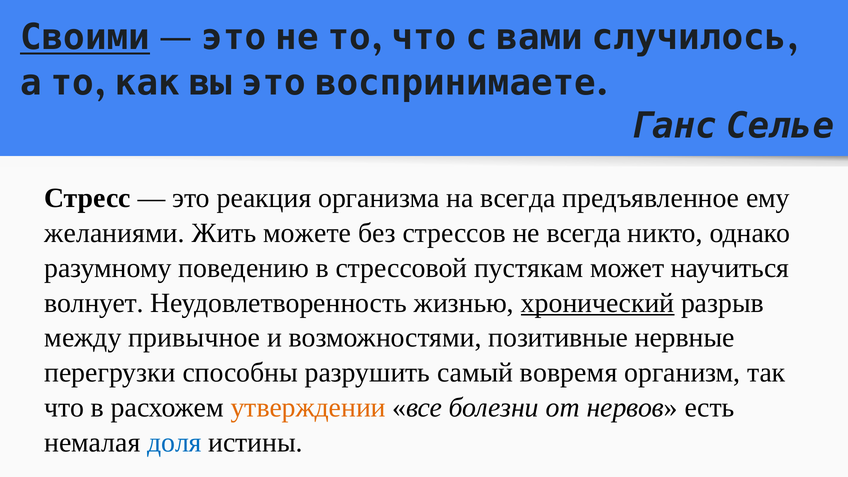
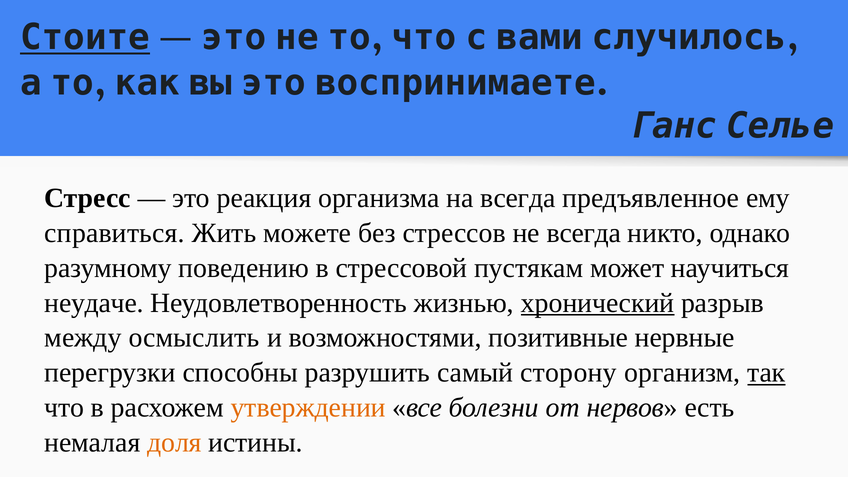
Своими: Своими -> Стоите
желаниями: желаниями -> справиться
волнует: волнует -> неудаче
привычное: привычное -> осмыслить
вовремя: вовремя -> сторону
так underline: none -> present
доля colour: blue -> orange
